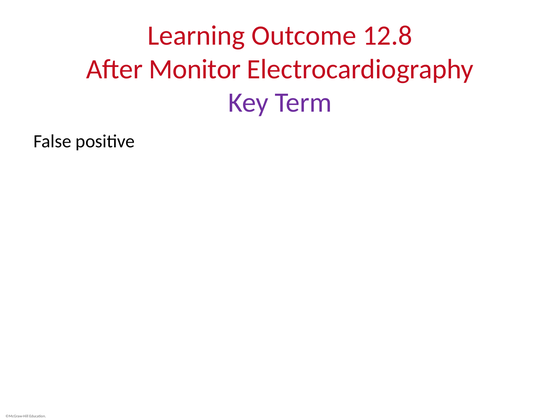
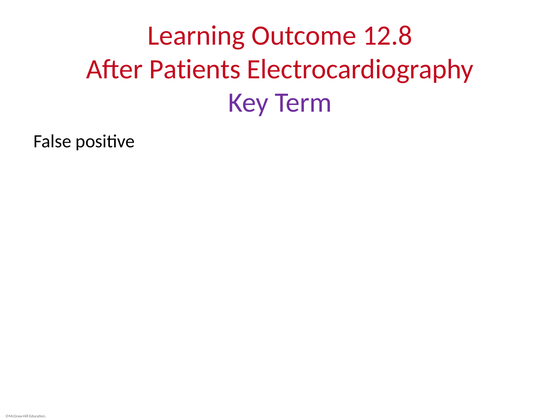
Monitor: Monitor -> Patients
